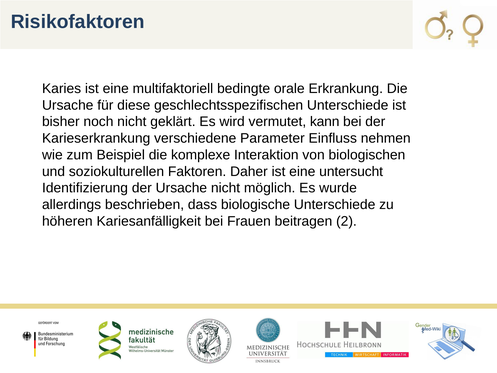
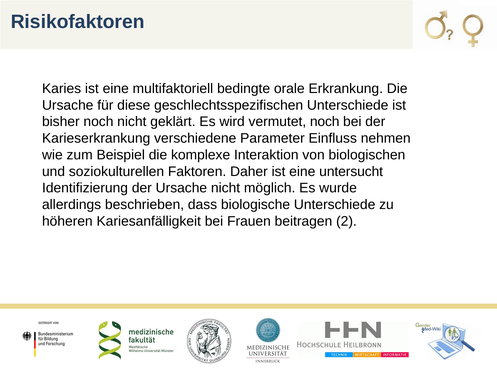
vermutet kann: kann -> noch
